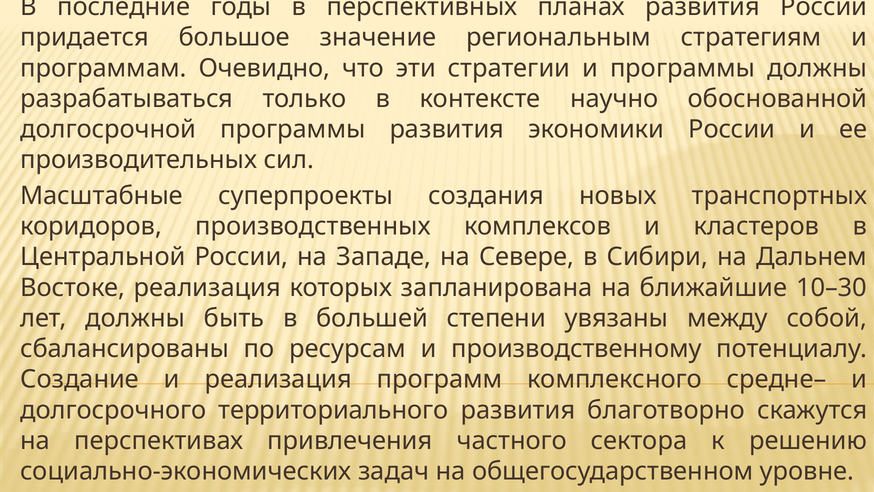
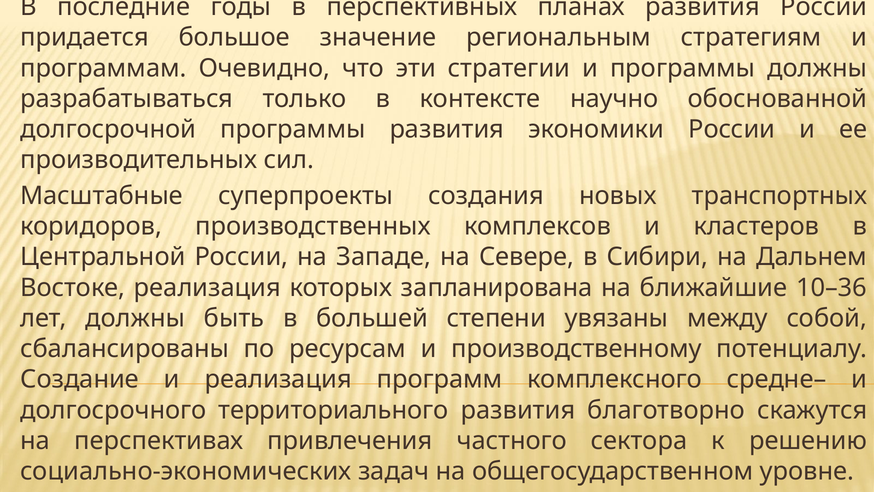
10–30: 10–30 -> 10–36
